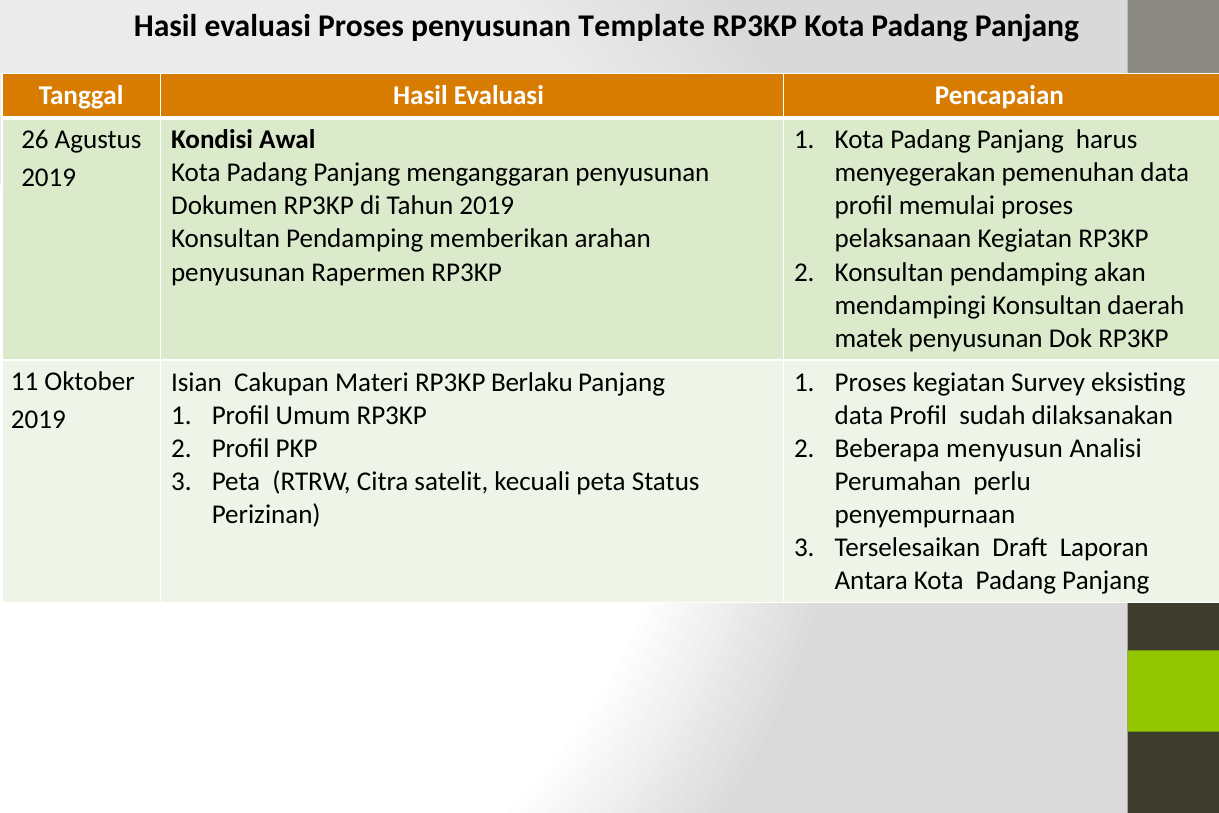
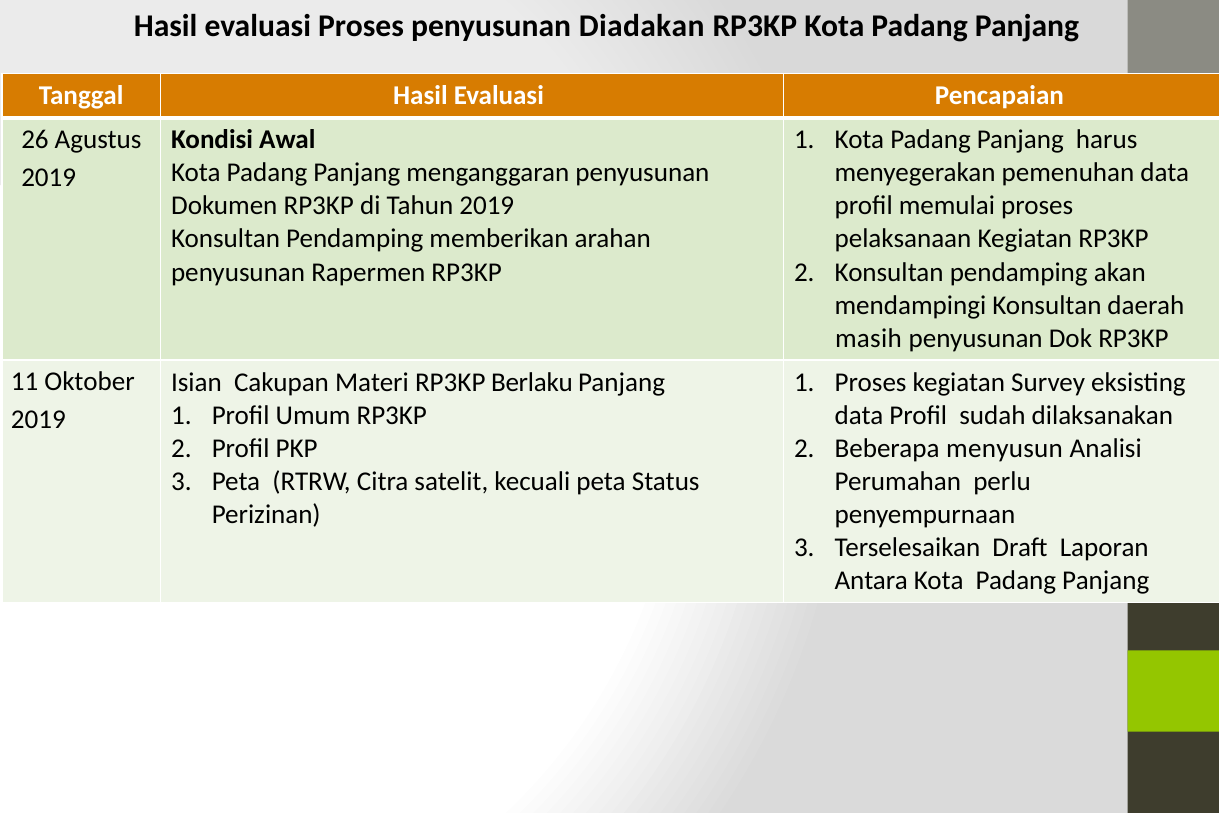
Template: Template -> Diadakan
matek: matek -> masih
